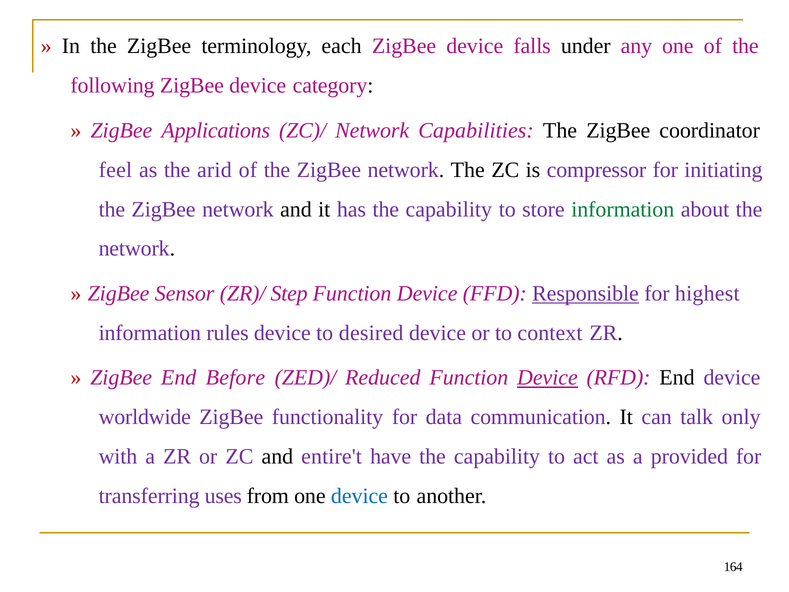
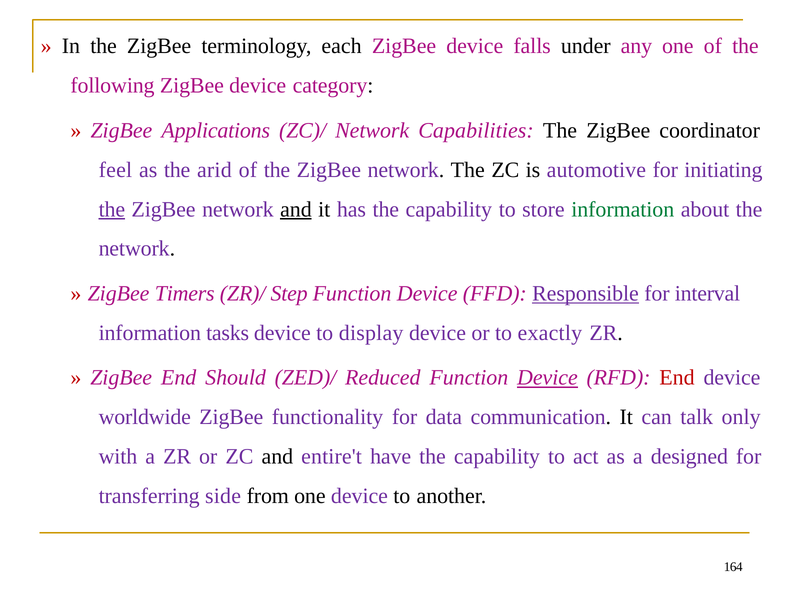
compressor: compressor -> automotive
the at (112, 209) underline: none -> present
and at (296, 209) underline: none -> present
Sensor: Sensor -> Timers
highest: highest -> interval
rules: rules -> tasks
desired: desired -> display
context: context -> exactly
Before: Before -> Should
End at (677, 378) colour: black -> red
provided: provided -> designed
uses: uses -> side
device at (359, 496) colour: blue -> purple
